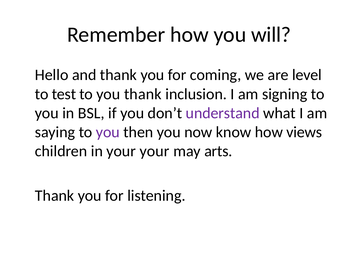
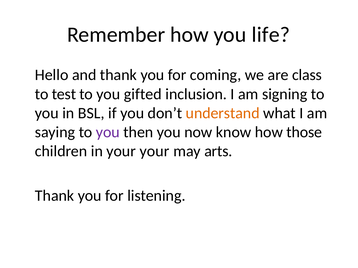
will: will -> life
level: level -> class
you thank: thank -> gifted
understand colour: purple -> orange
views: views -> those
